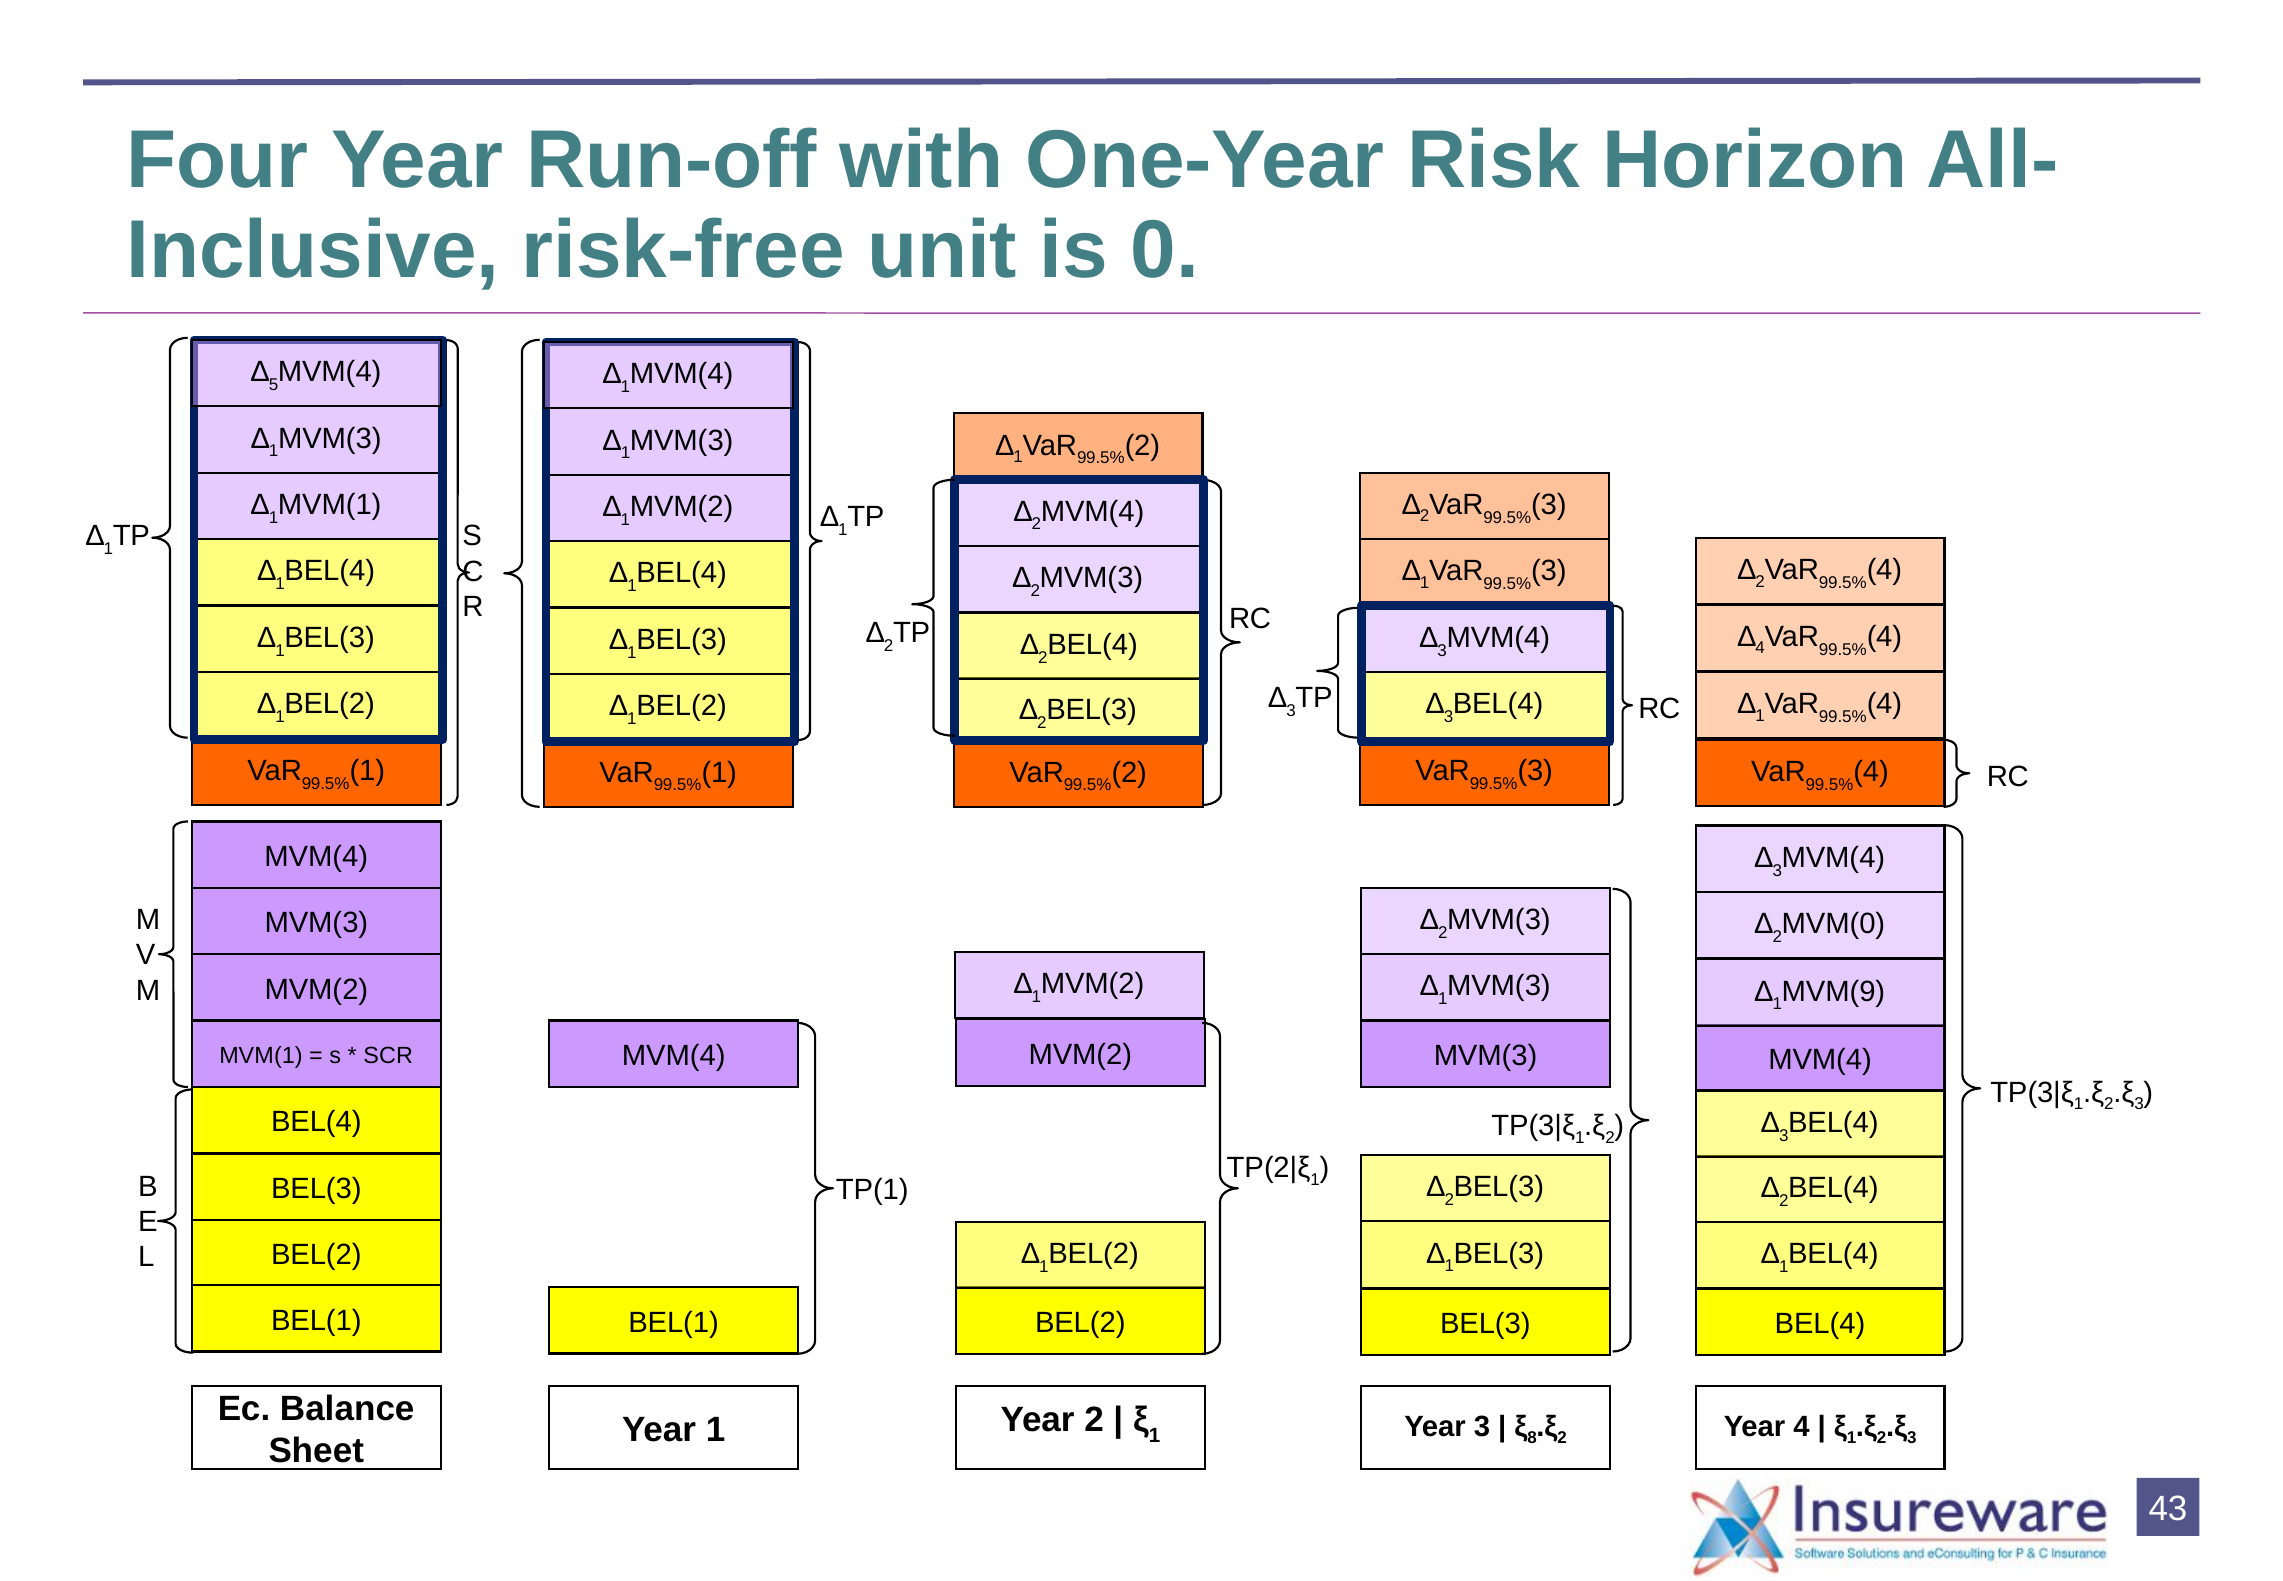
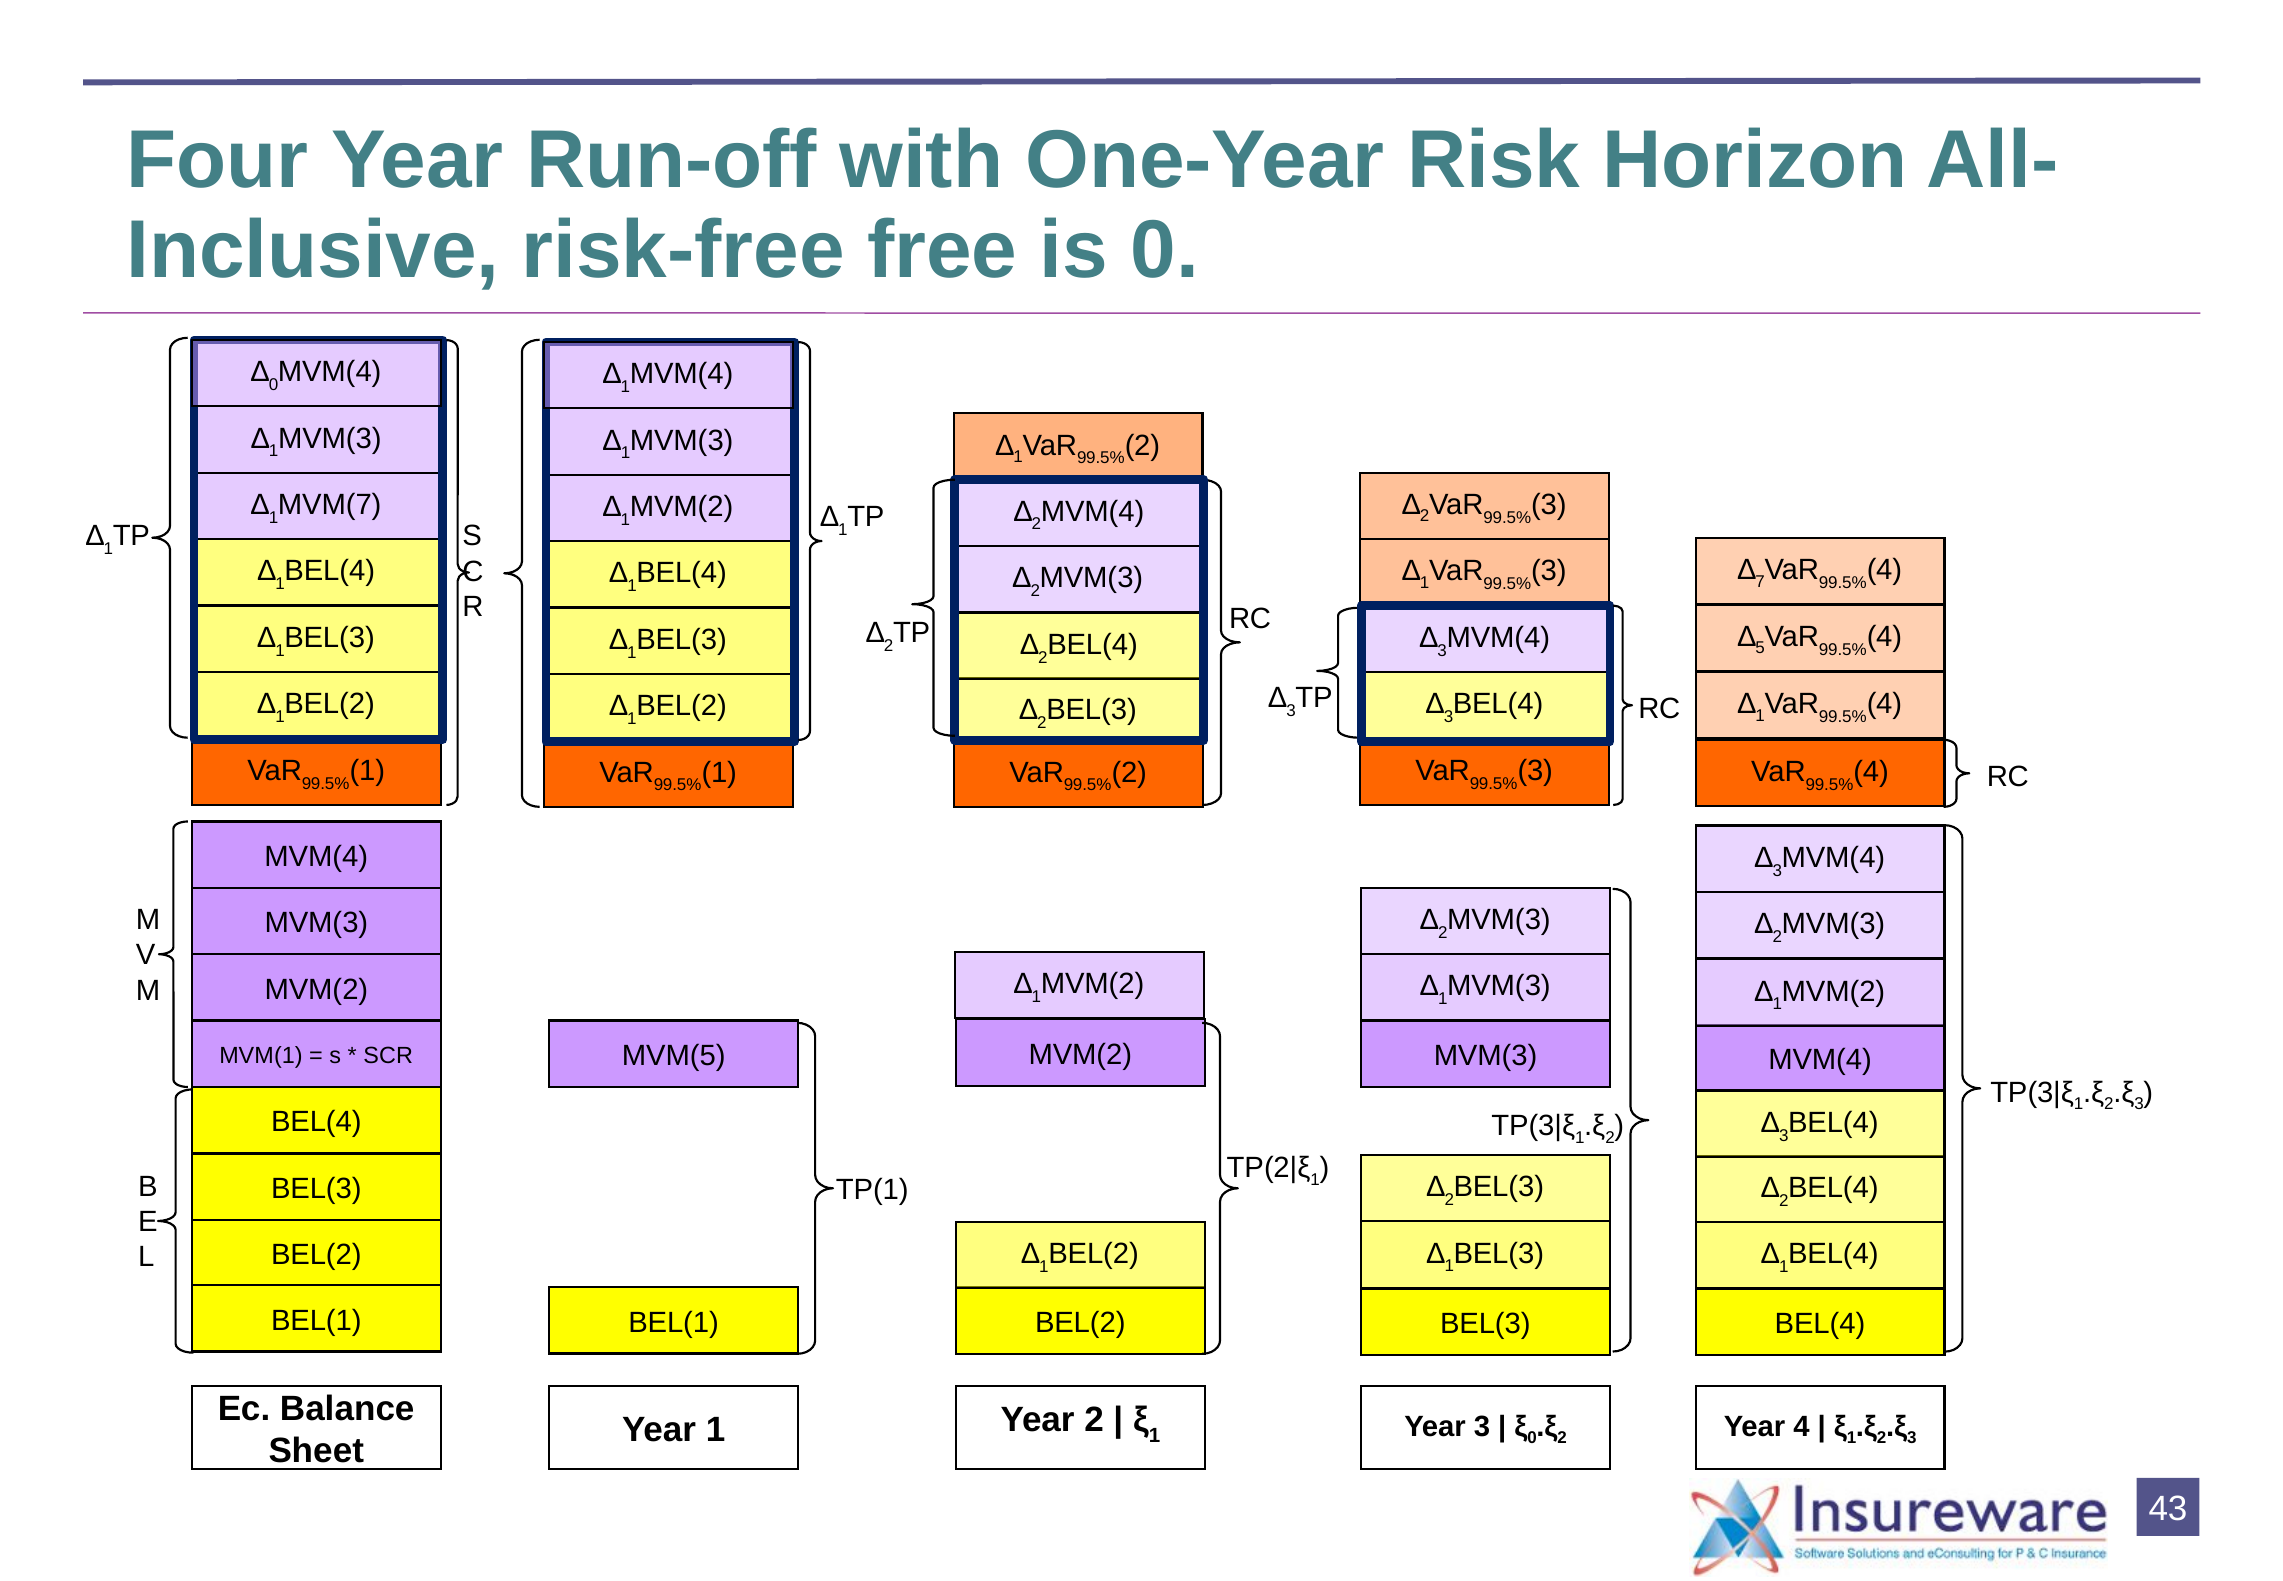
unit: unit -> free
5 at (274, 385): 5 -> 0
1 MVM(1: MVM(1 -> MVM(7
2 at (1760, 582): 2 -> 7
4 at (1760, 648): 4 -> 5
MVM(0 at (1833, 924): MVM(0 -> MVM(3
MVM(9 at (1833, 991): MVM(9 -> MVM(2
MVM(4 at (674, 1055): MVM(4 -> MVM(5
8 at (1532, 1438): 8 -> 0
